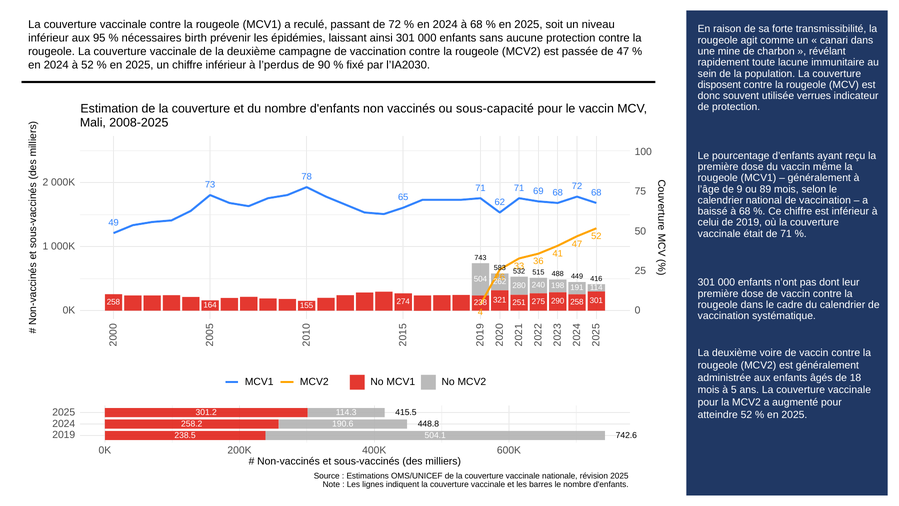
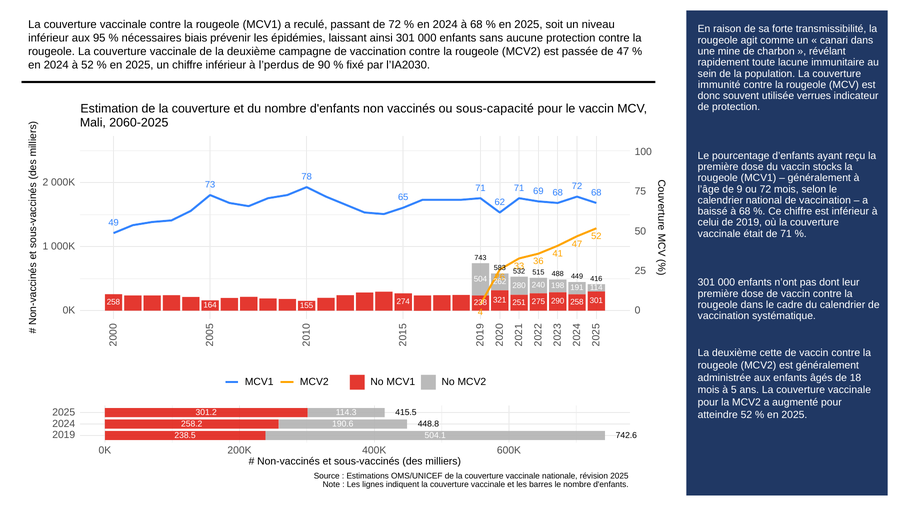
birth: birth -> biais
disposent: disposent -> immunité
2008-2025: 2008-2025 -> 2060-2025
même: même -> stocks
ou 89: 89 -> 72
voire: voire -> cette
